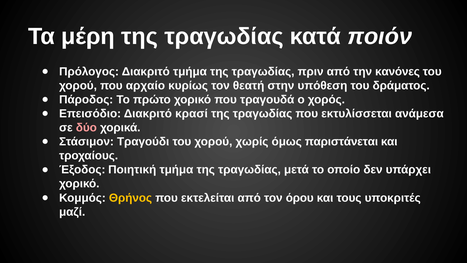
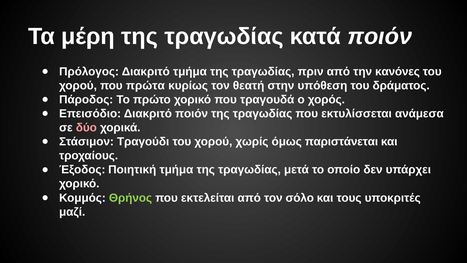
αρχαίο: αρχαίο -> πρώτα
Διακριτό κρασί: κρασί -> ποιόν
Θρήνος colour: yellow -> light green
όρου: όρου -> σόλο
